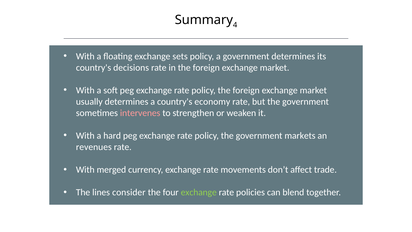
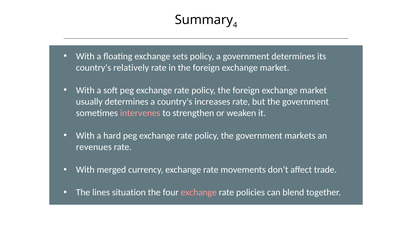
decisions: decisions -> relatively
economy: economy -> increases
consider: consider -> situation
exchange at (199, 192) colour: light green -> pink
